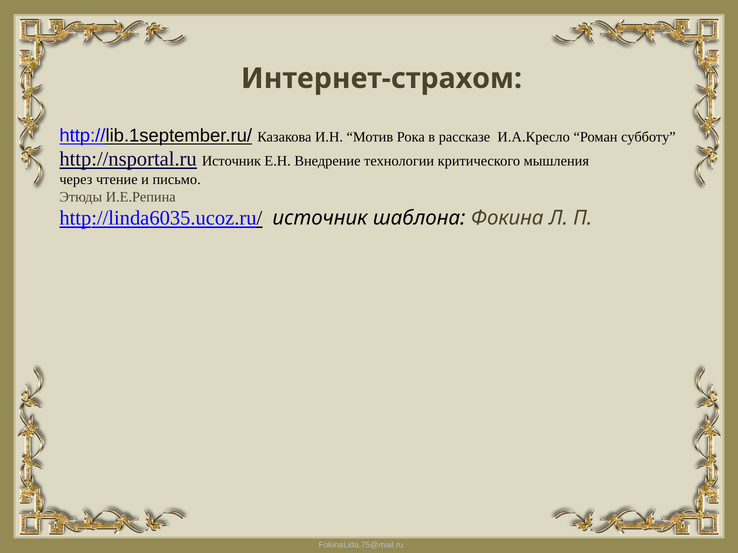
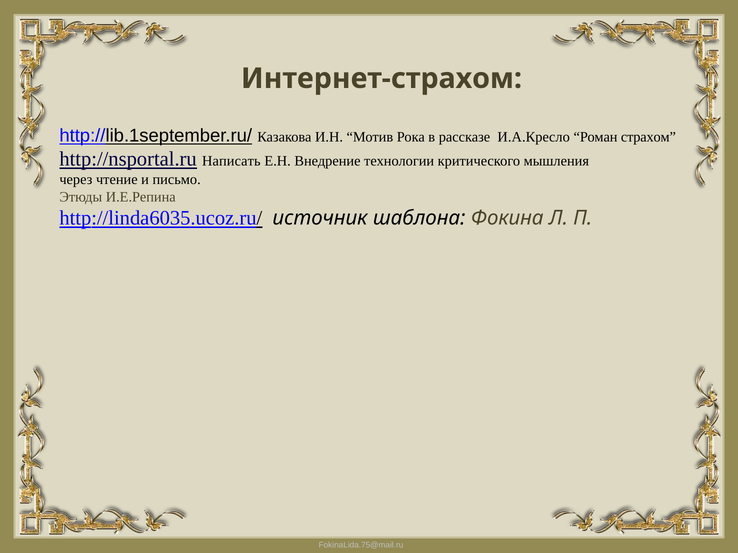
субботу: субботу -> страхом
http://nsportal.ru Источник: Источник -> Написать
